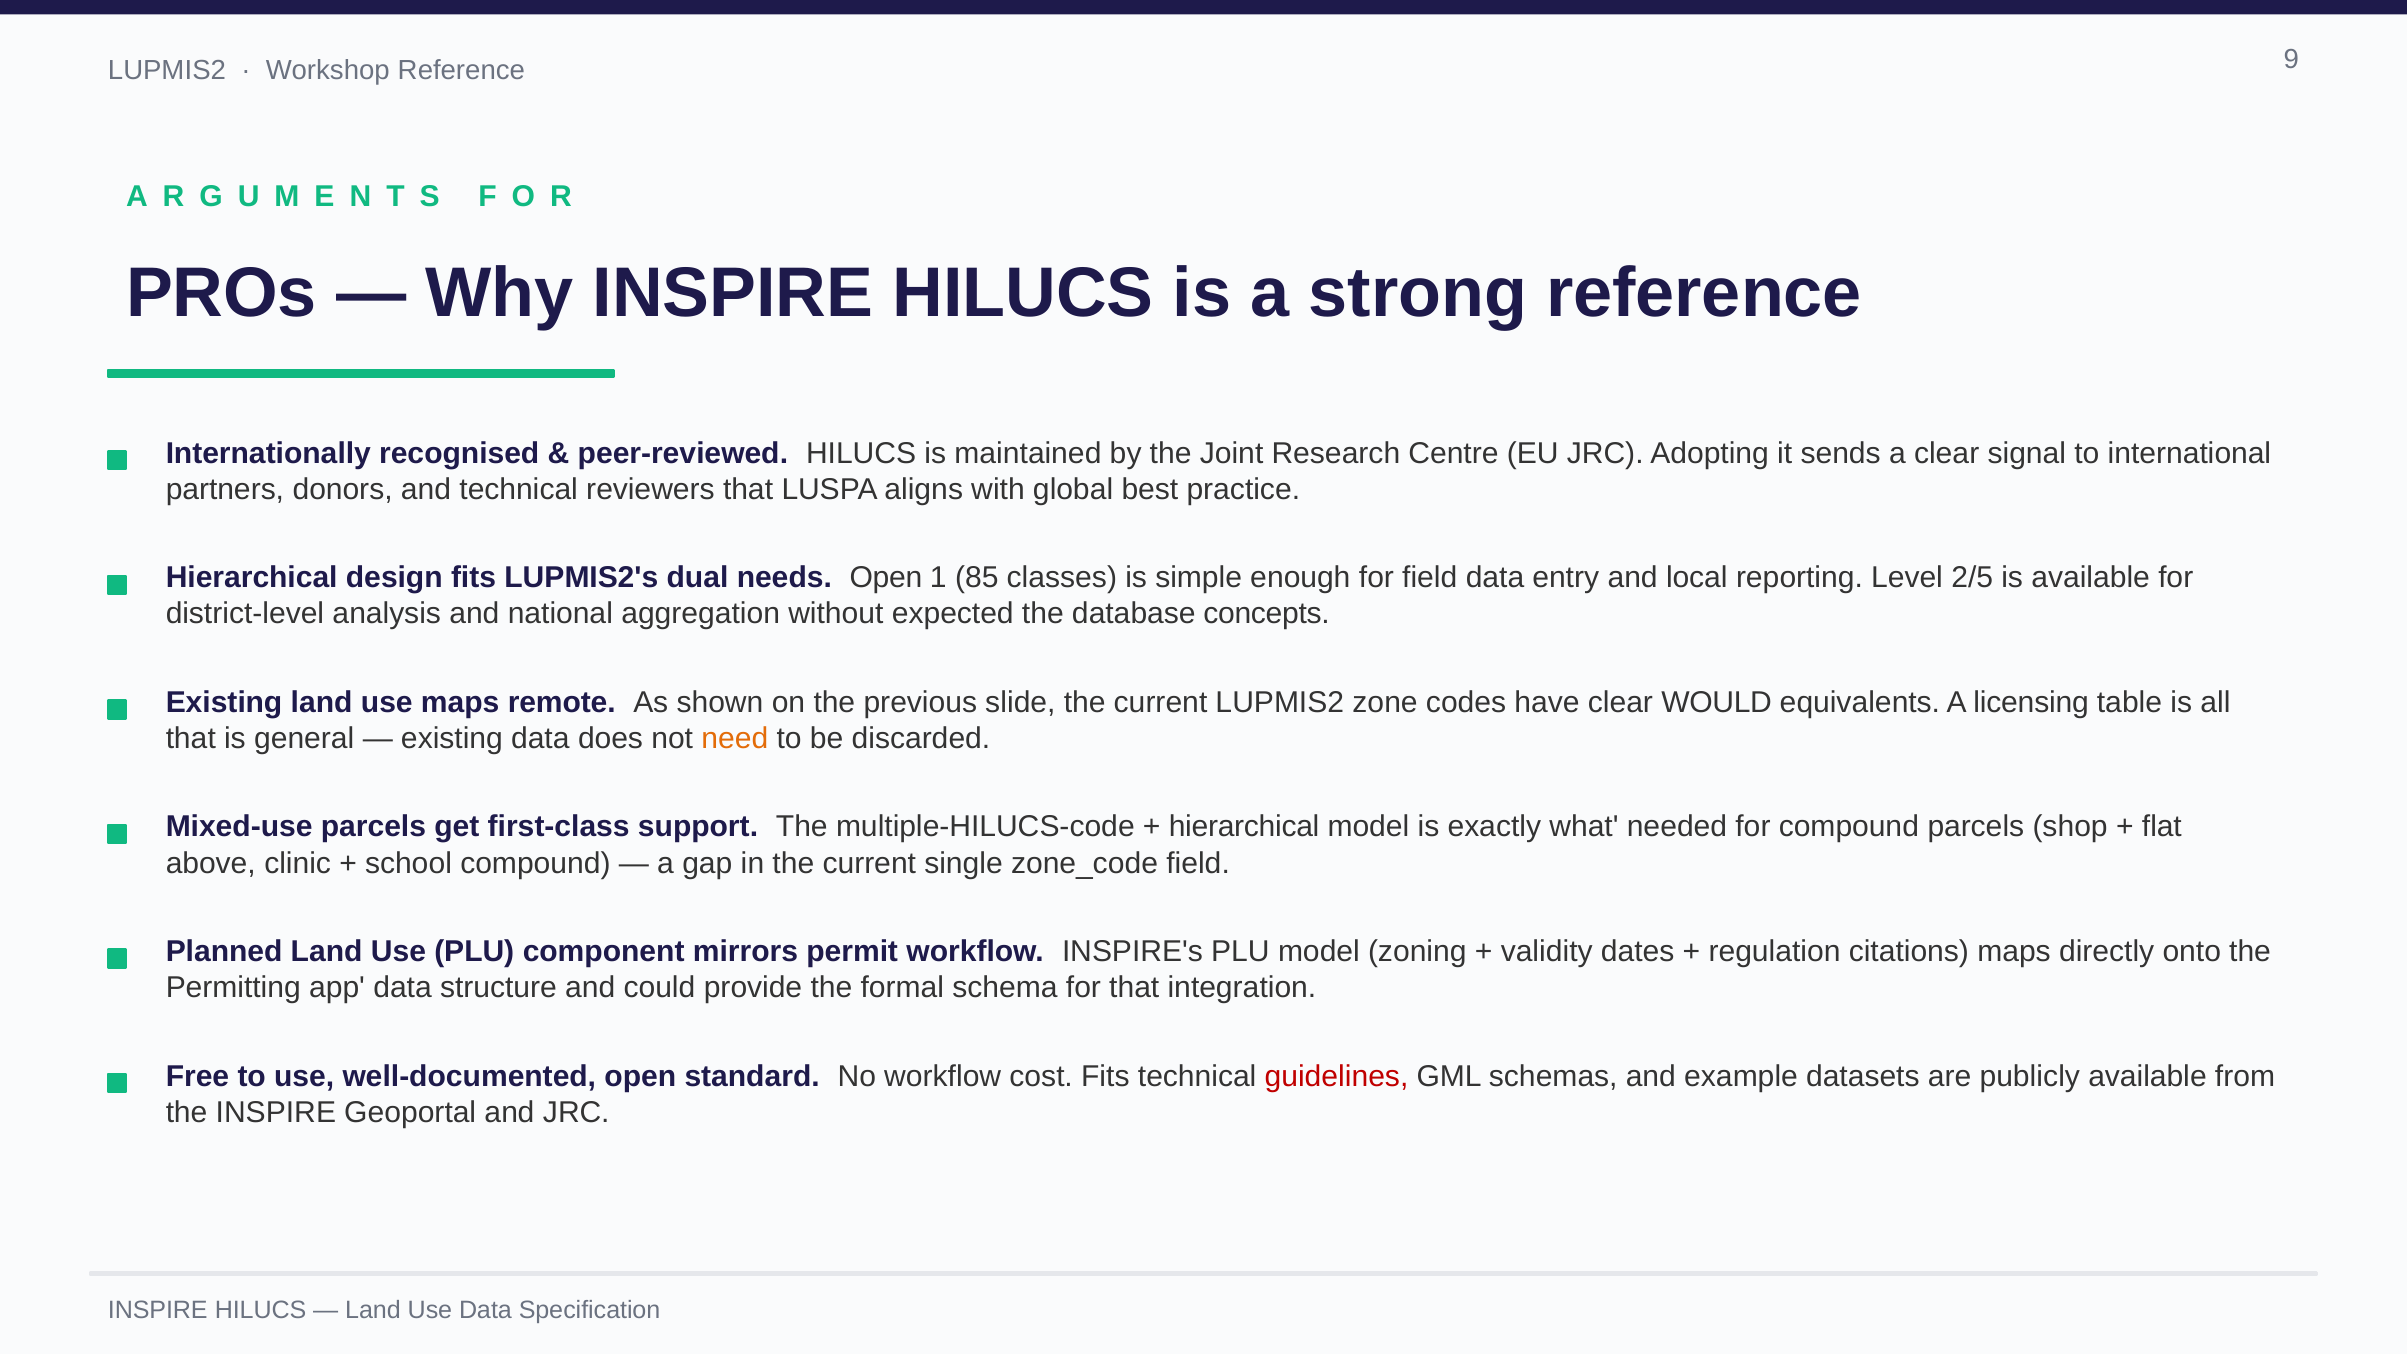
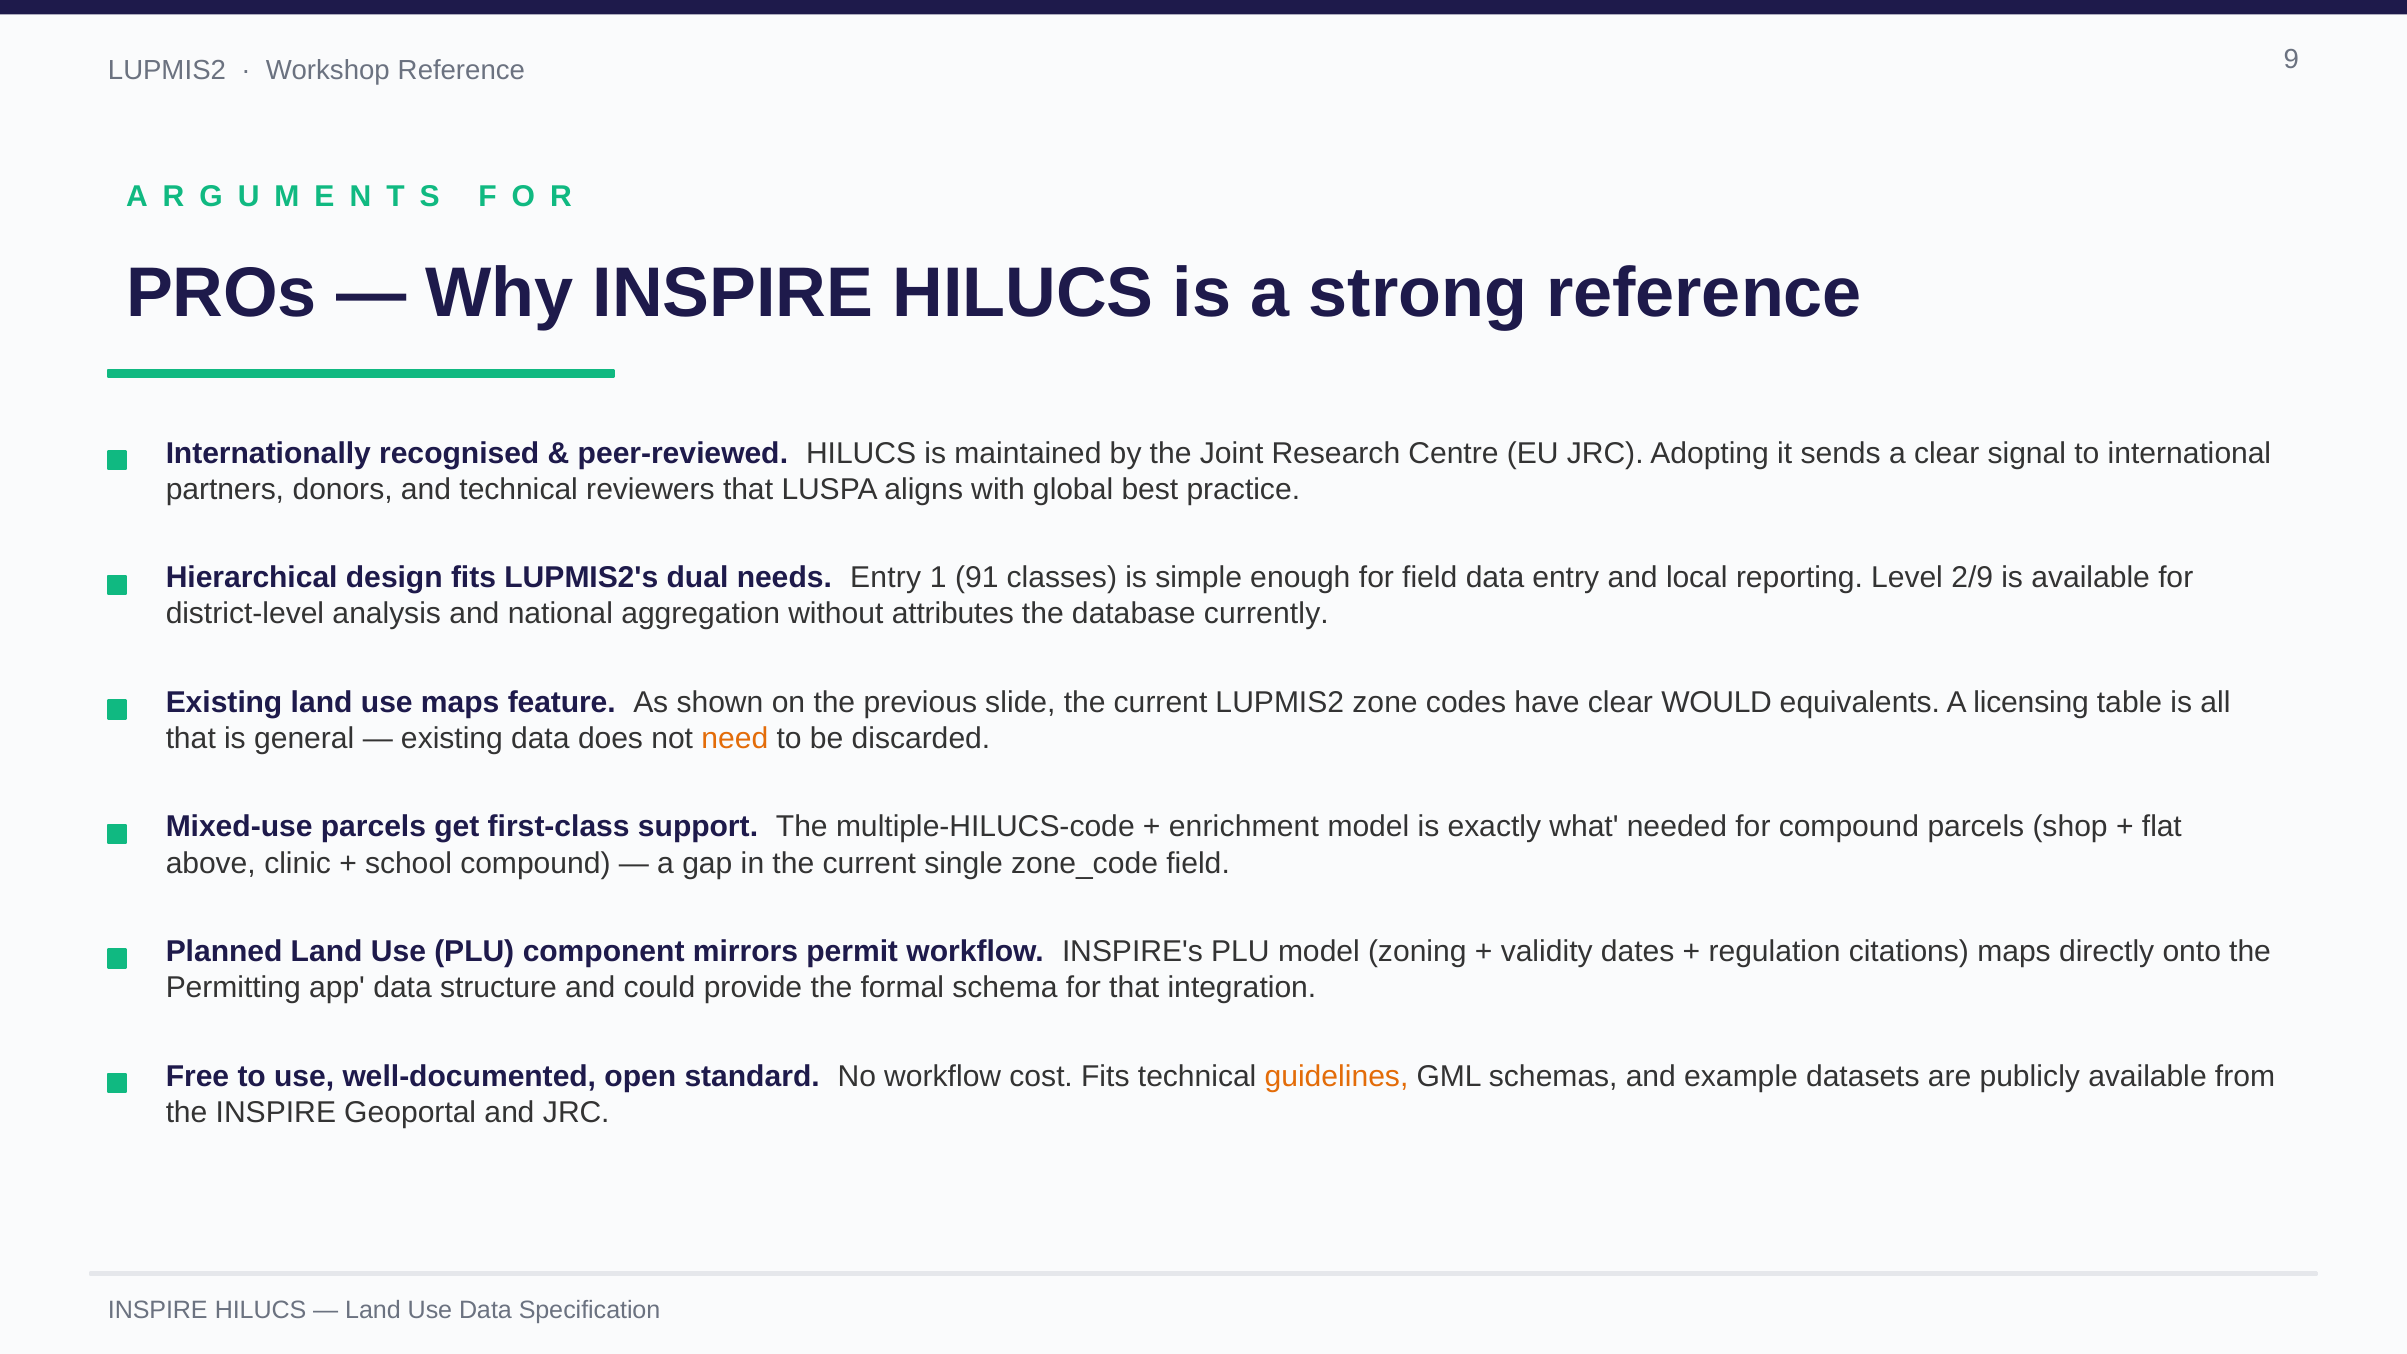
needs Open: Open -> Entry
85: 85 -> 91
2/5: 2/5 -> 2/9
expected: expected -> attributes
concepts: concepts -> currently
remote: remote -> feature
hierarchical at (1244, 827): hierarchical -> enrichment
guidelines colour: red -> orange
